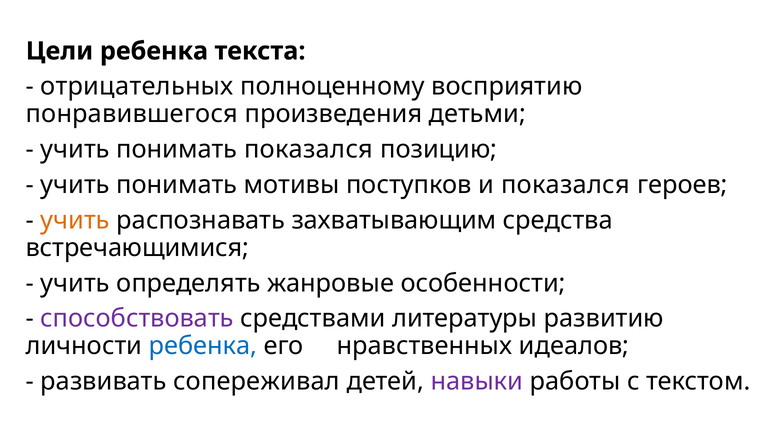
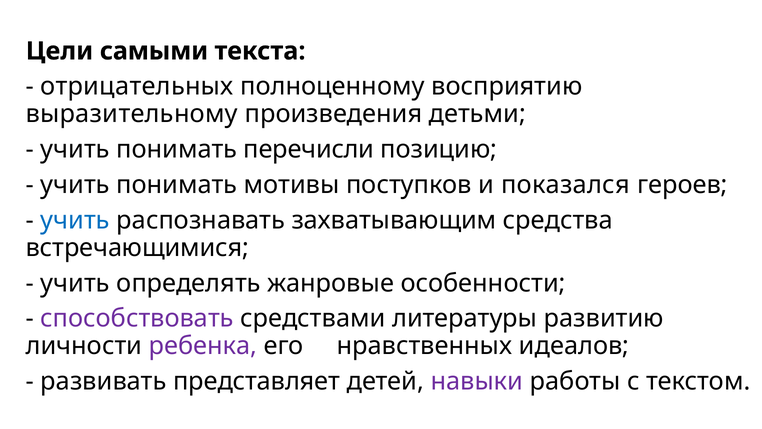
Цели ребенка: ребенка -> самыми
понравившегося: понравившегося -> выразительному
понимать показался: показался -> перечисли
учить at (75, 220) colour: orange -> blue
ребенка at (203, 346) colour: blue -> purple
сопереживал: сопереживал -> представляет
